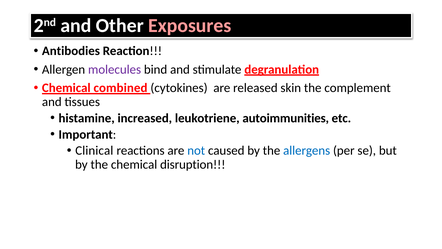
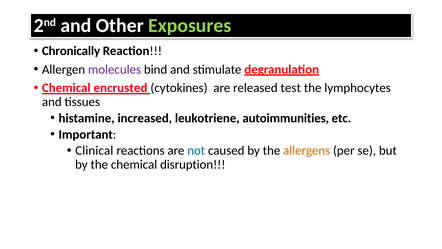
Exposures colour: pink -> light green
Antibodies: Antibodies -> Chronically
combined: combined -> encrusted
skin: skin -> test
complement: complement -> lymphocytes
allergens colour: blue -> orange
